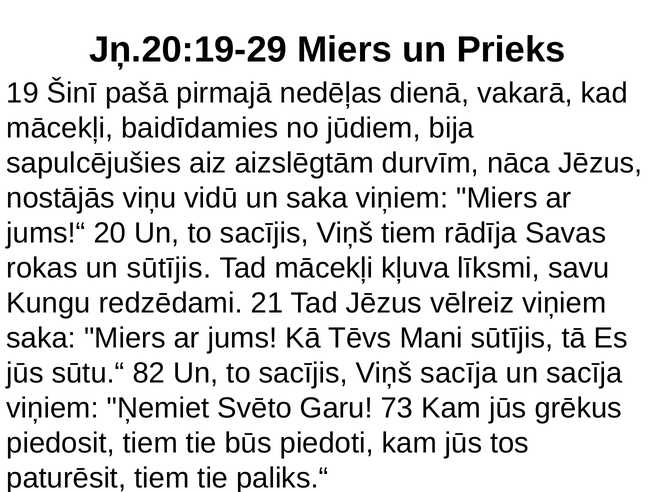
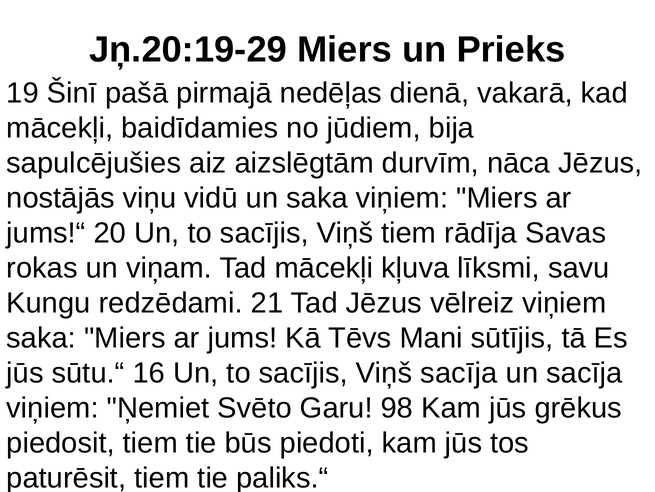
un sūtījis: sūtījis -> viņam
82: 82 -> 16
73: 73 -> 98
